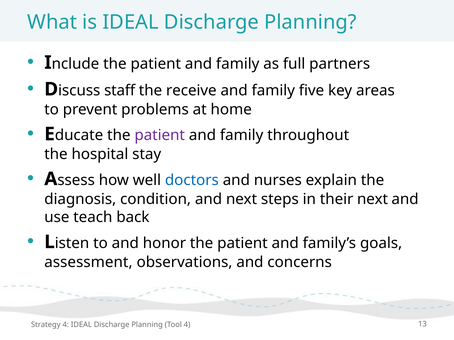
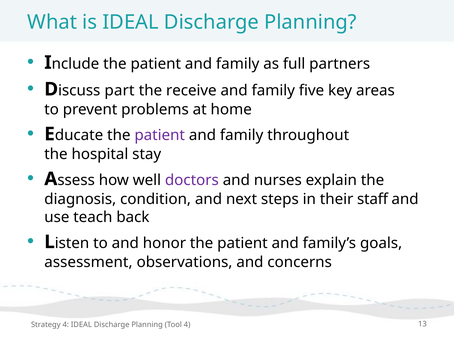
staff: staff -> part
doctors colour: blue -> purple
their next: next -> staff
